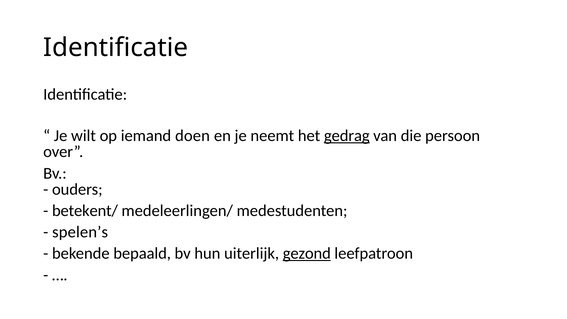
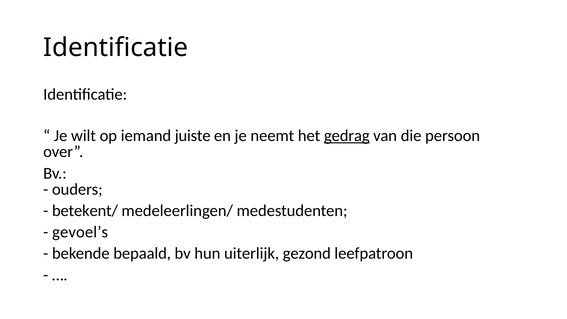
doen: doen -> juiste
spelen’s: spelen’s -> gevoel’s
gezond underline: present -> none
